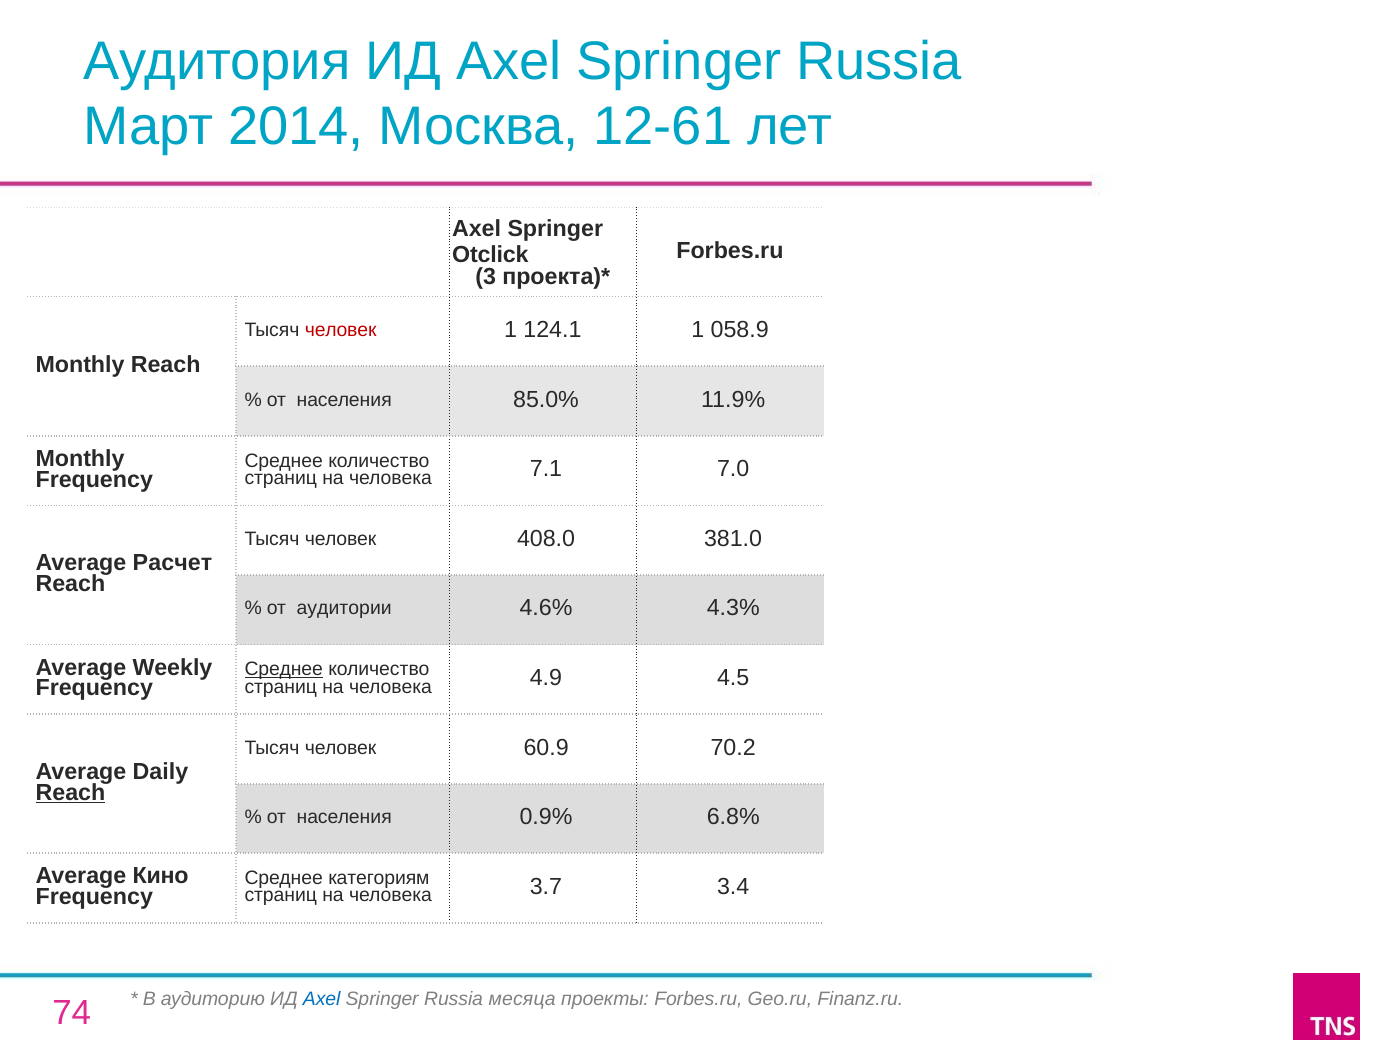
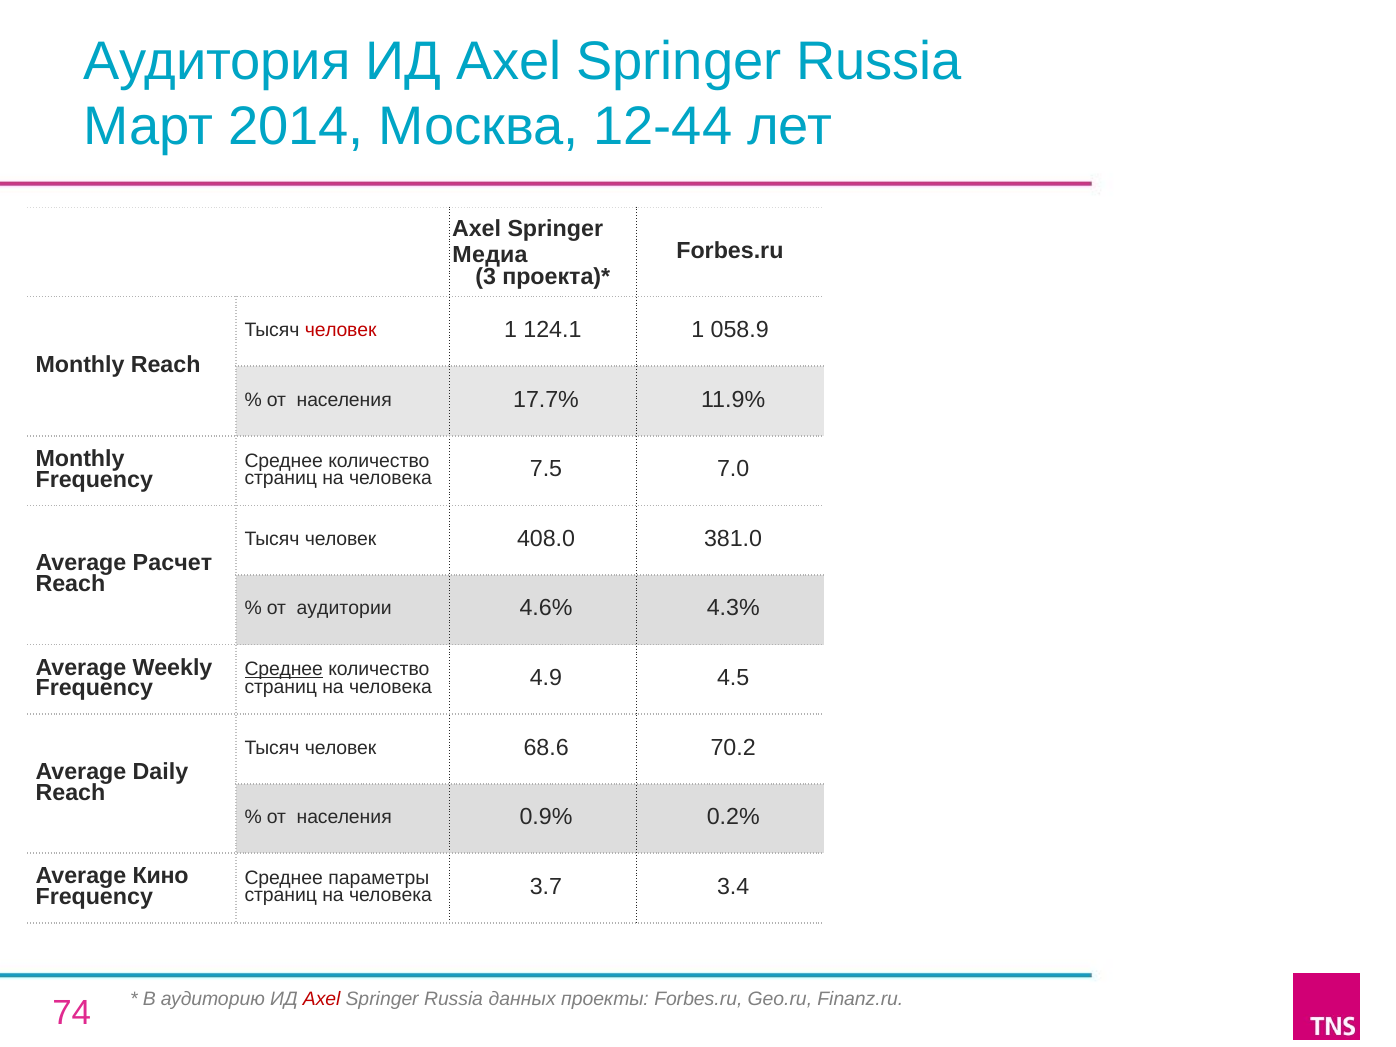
12-61: 12-61 -> 12-44
Otclick: Otclick -> Медиа
85.0%: 85.0% -> 17.7%
7.1: 7.1 -> 7.5
60.9: 60.9 -> 68.6
Reach at (70, 793) underline: present -> none
6.8%: 6.8% -> 0.2%
категориям: категориям -> параметры
Axel at (322, 999) colour: blue -> red
месяца: месяца -> данных
